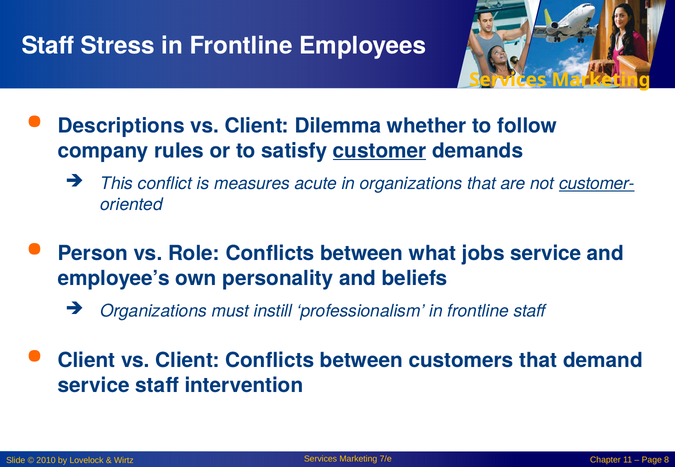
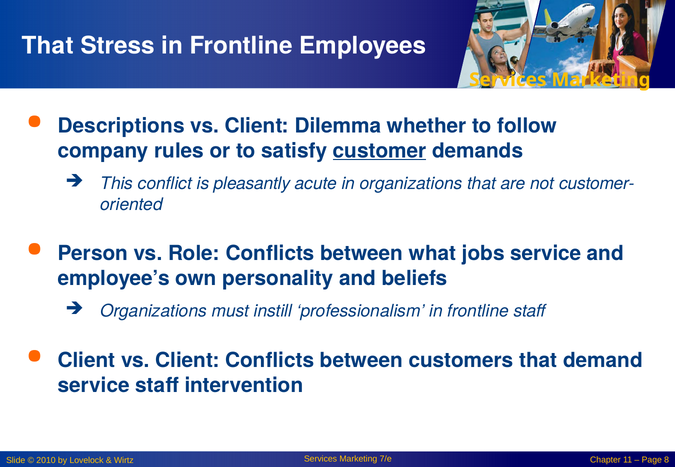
Staff at (48, 46): Staff -> That
measures: measures -> pleasantly
customer- underline: present -> none
